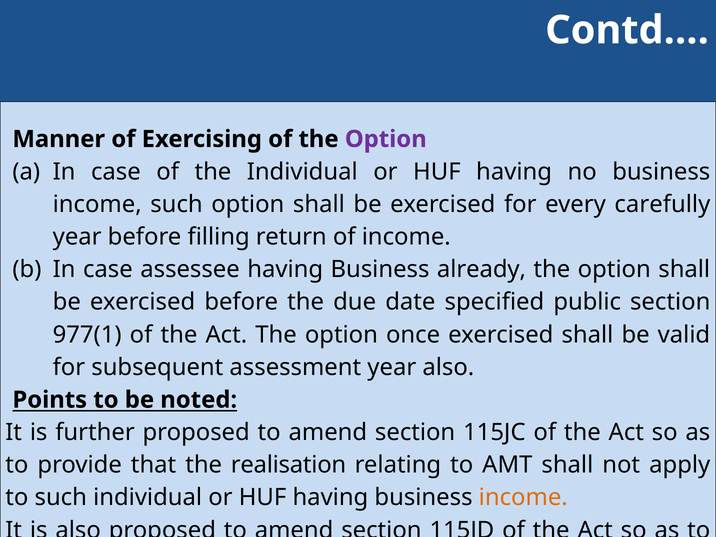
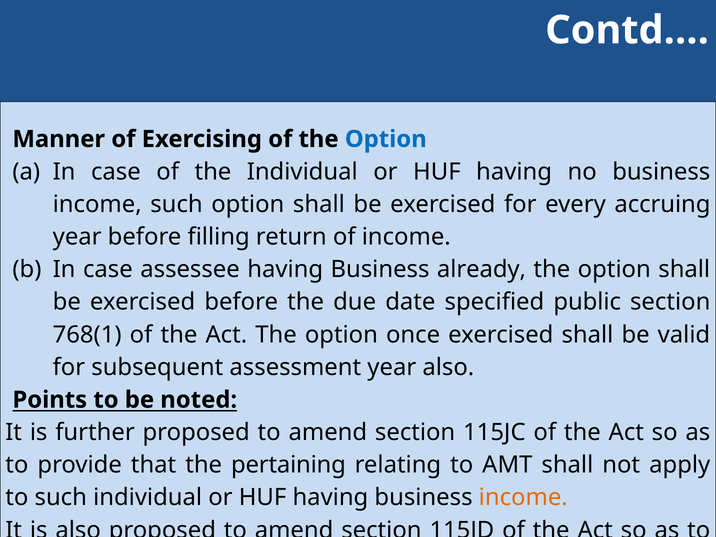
Option at (386, 139) colour: purple -> blue
carefully: carefully -> accruing
977(1: 977(1 -> 768(1
realisation: realisation -> pertaining
